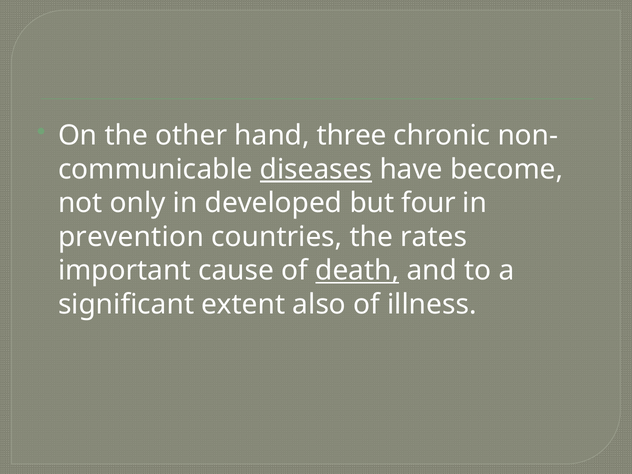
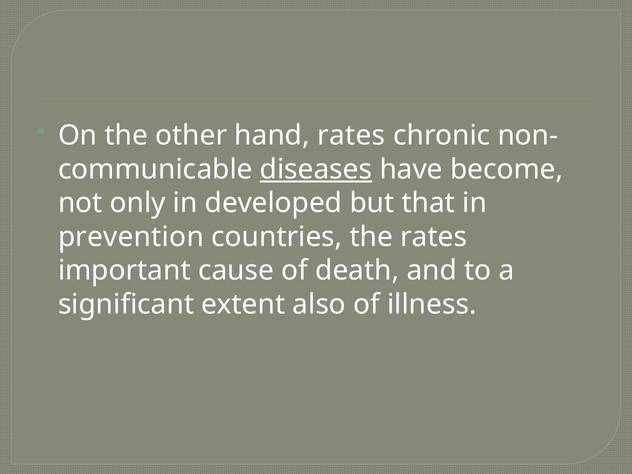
hand three: three -> rates
four: four -> that
death underline: present -> none
